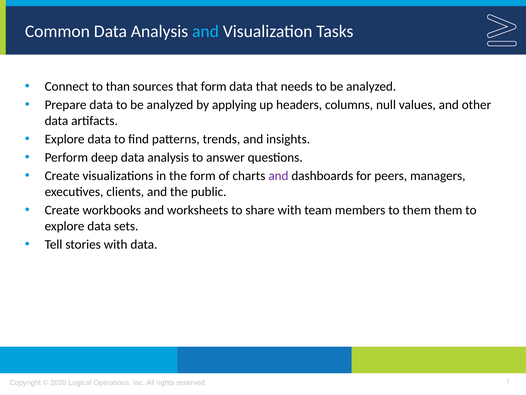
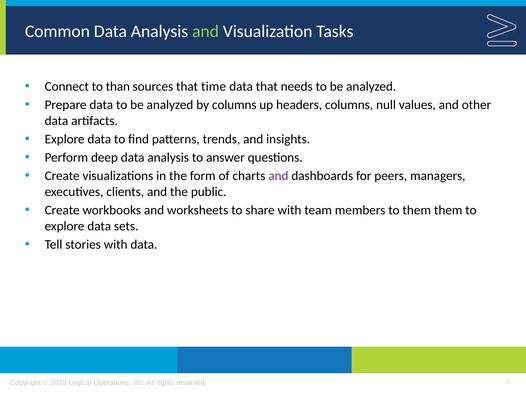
and at (205, 31) colour: light blue -> light green
that form: form -> time
by applying: applying -> columns
